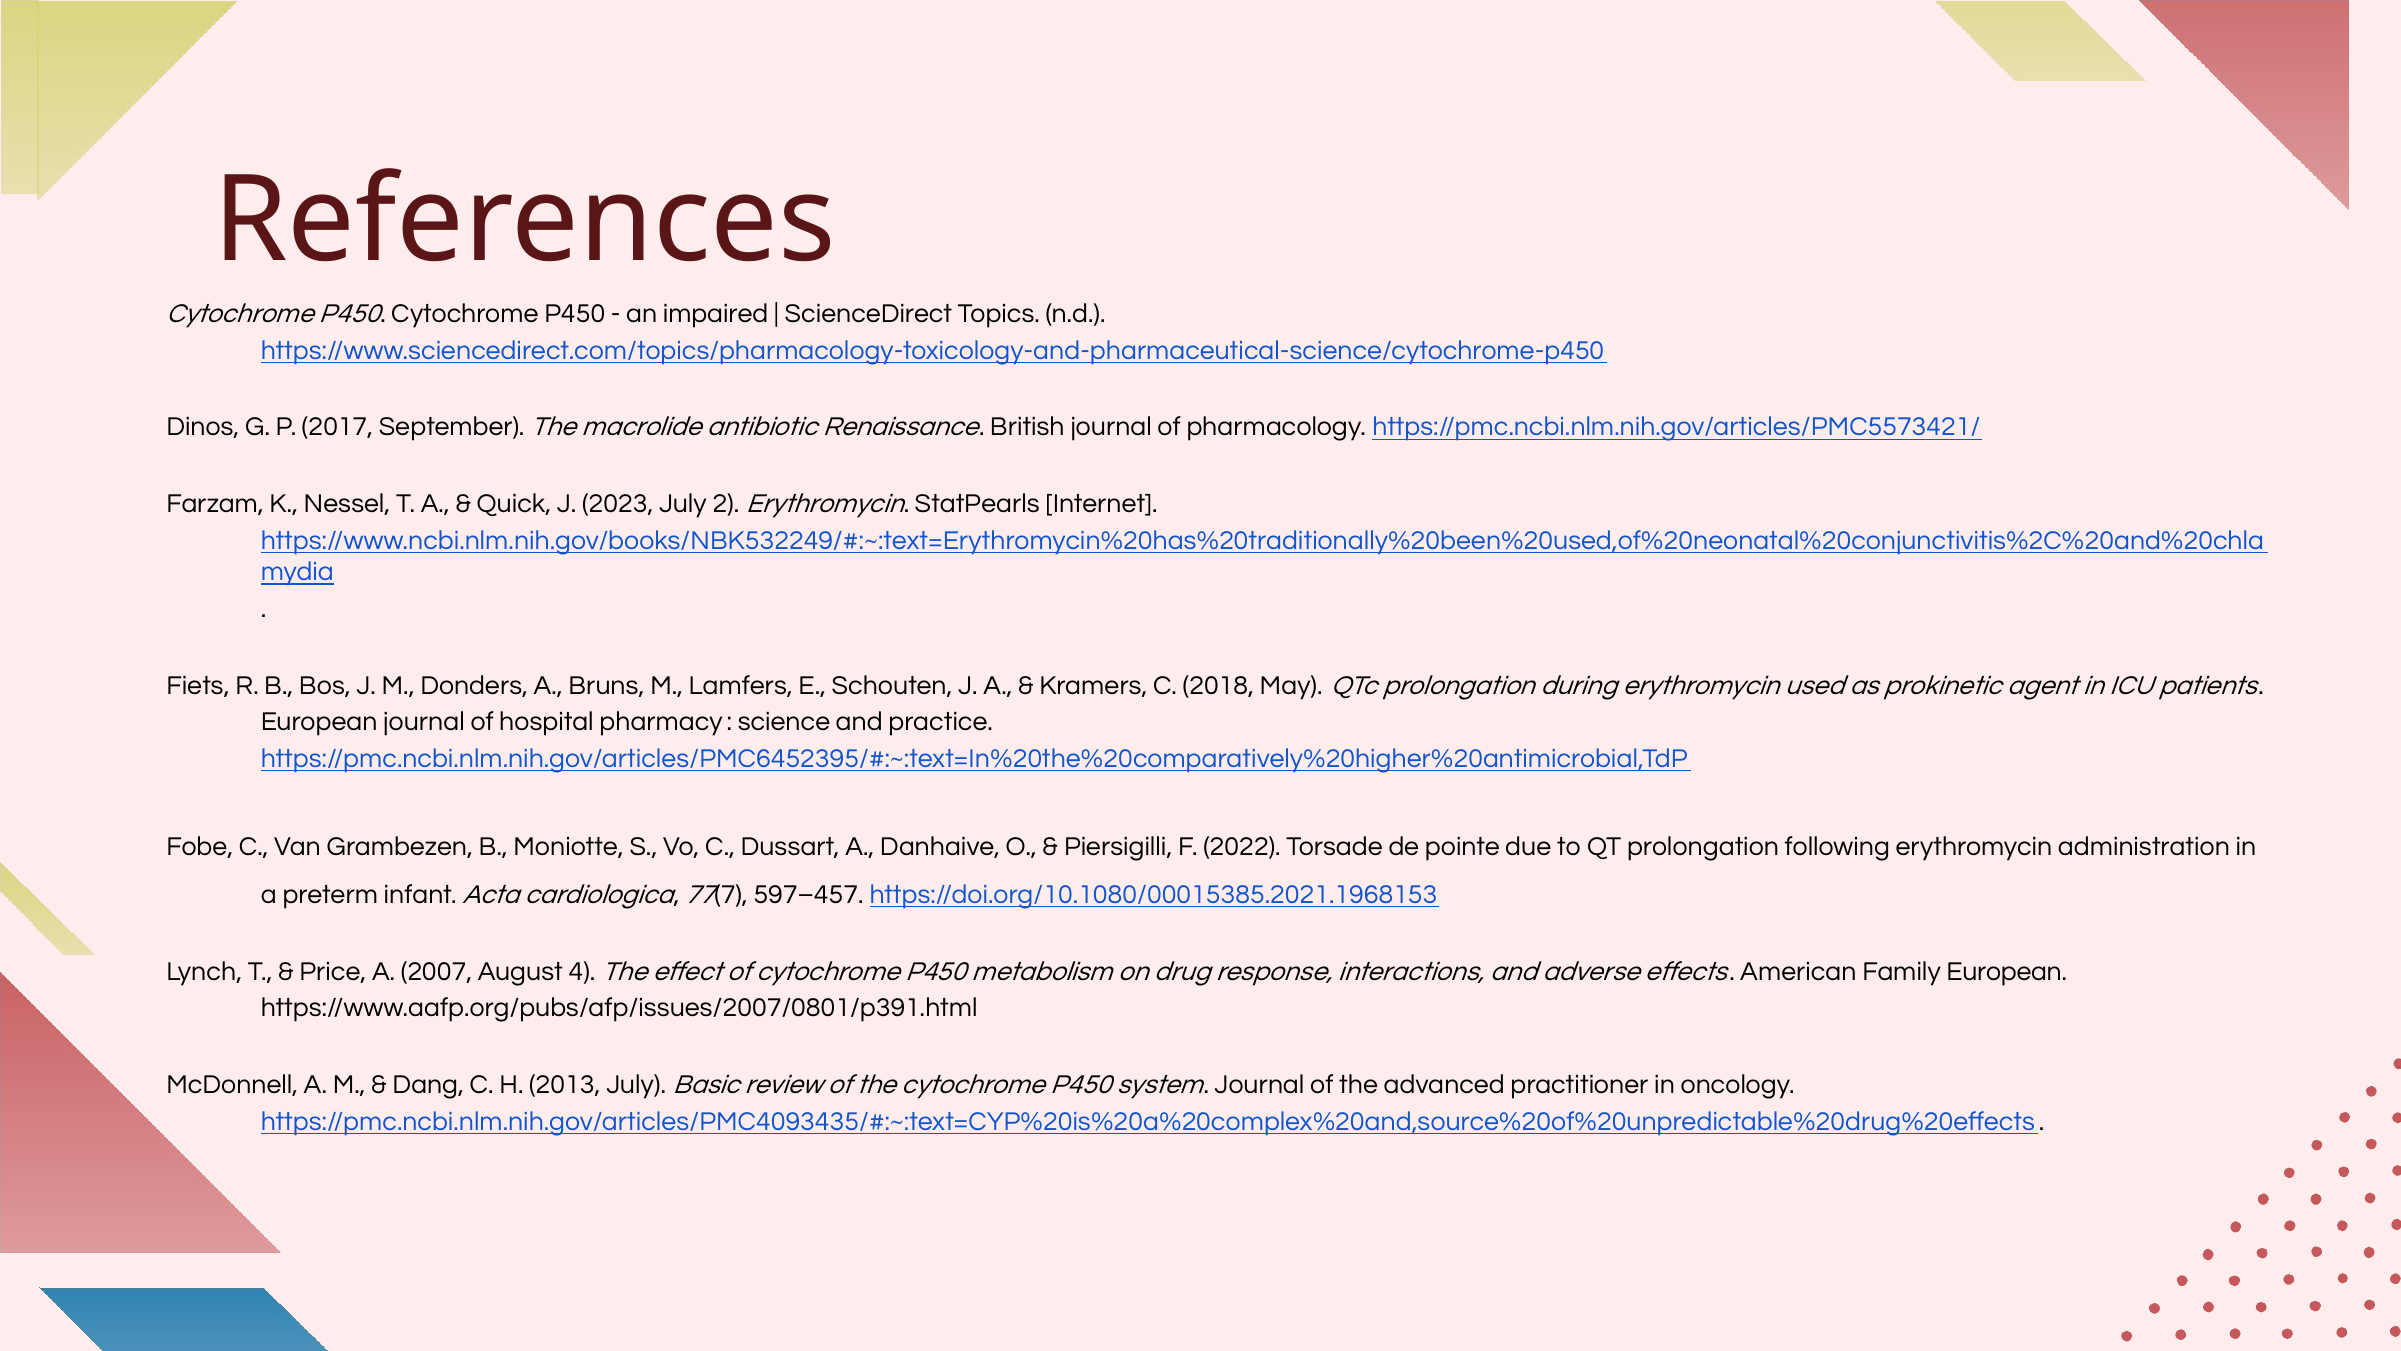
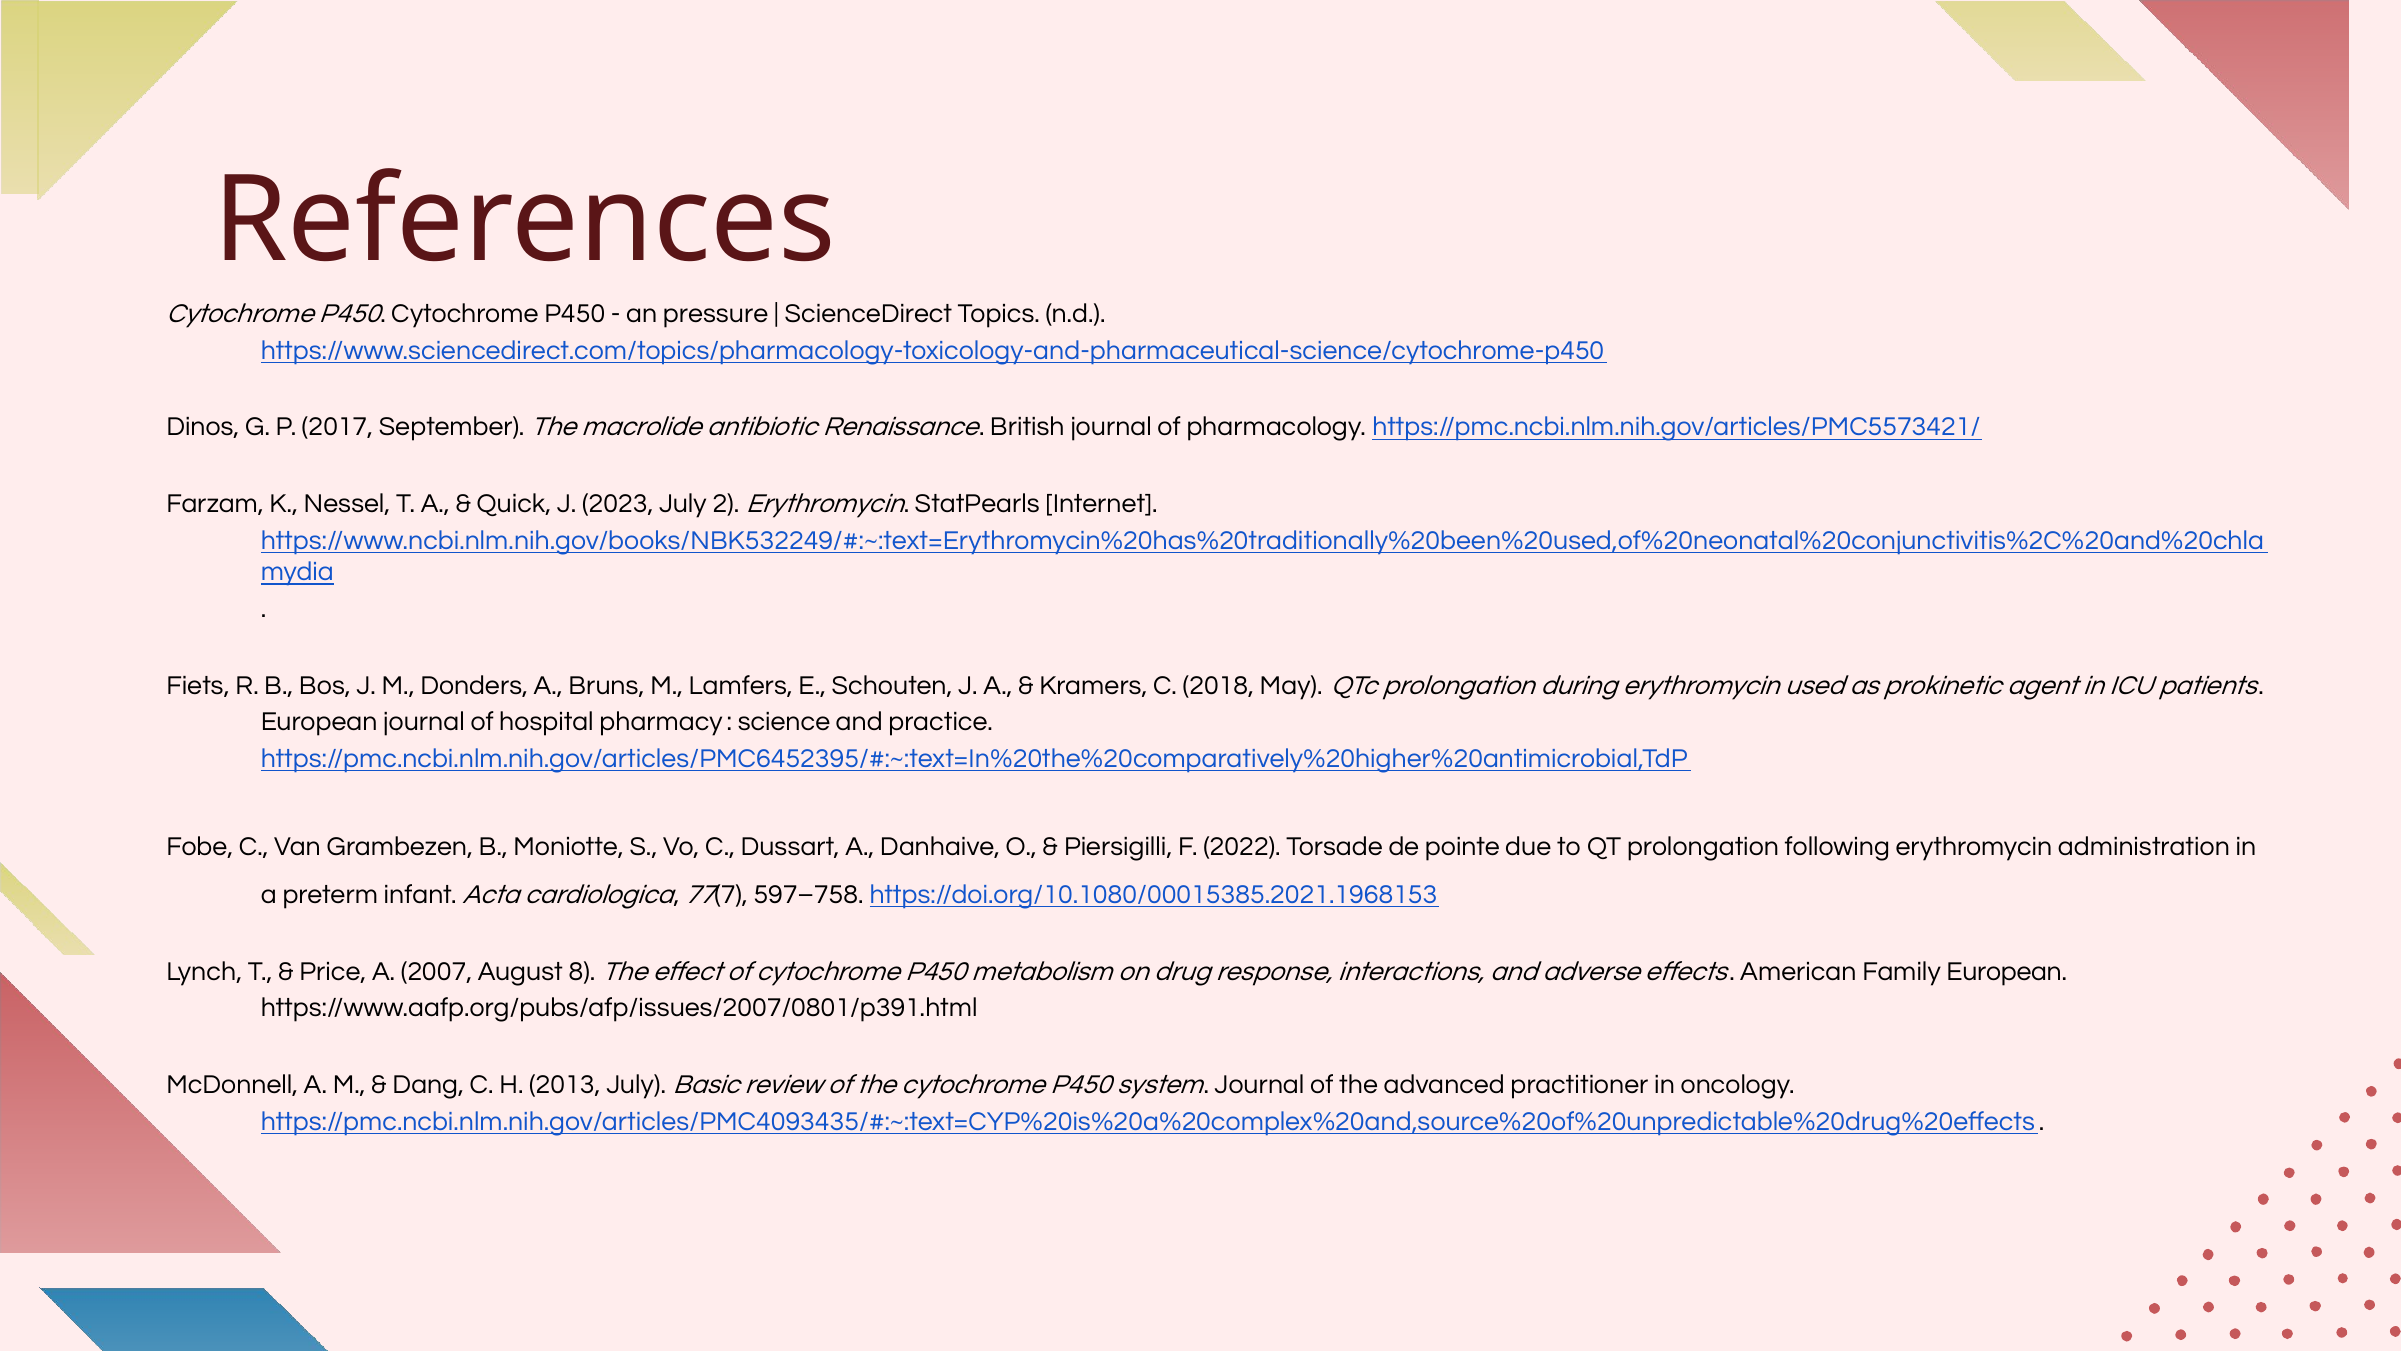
impaired: impaired -> pressure
597–457: 597–457 -> 597–758
4: 4 -> 8
